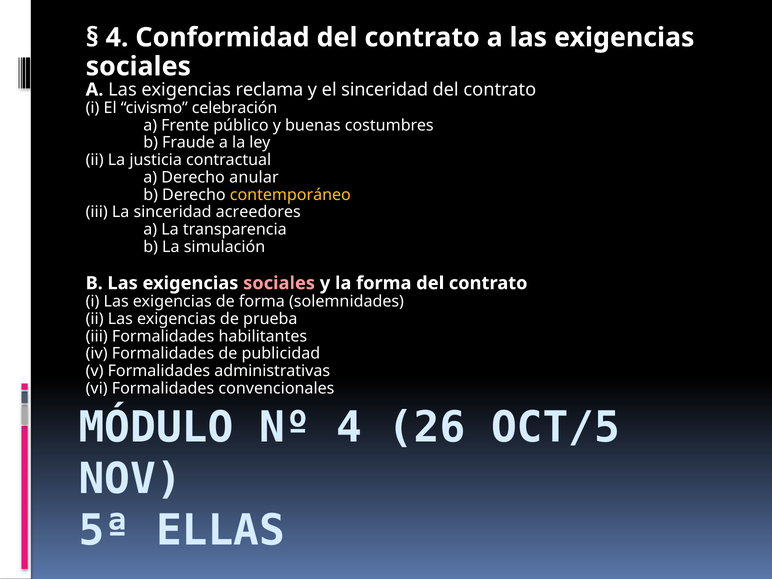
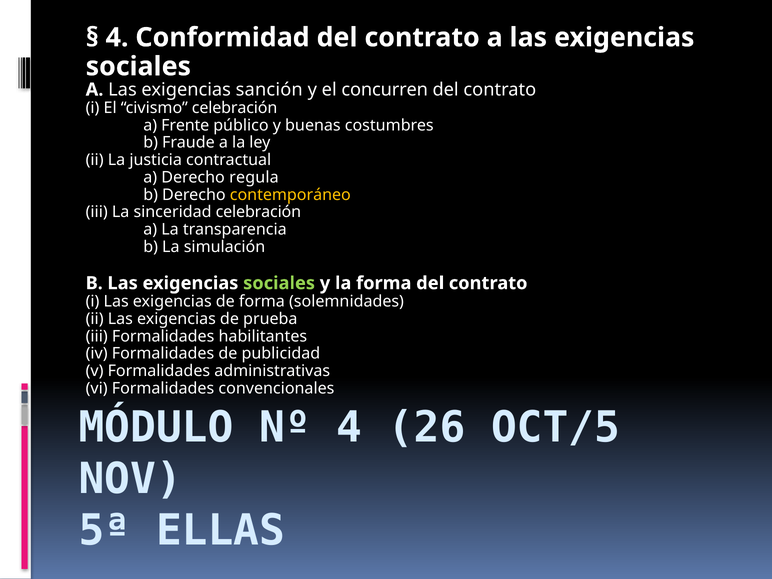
reclama: reclama -> sanción
el sinceridad: sinceridad -> concurren
anular: anular -> regula
sinceridad acreedores: acreedores -> celebración
sociales at (279, 283) colour: pink -> light green
